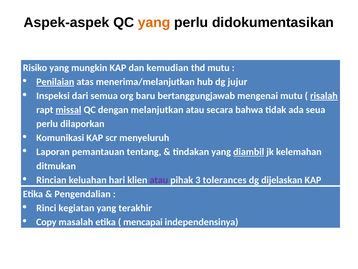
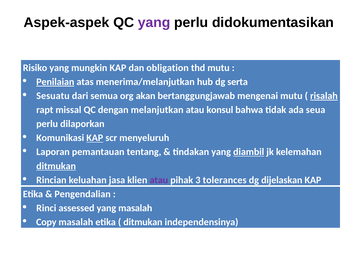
yang at (154, 22) colour: orange -> purple
kemudian: kemudian -> obligation
jujur: jujur -> serta
Inspeksi: Inspeksi -> Sesuatu
baru: baru -> akan
missal underline: present -> none
secara: secara -> konsul
KAP at (95, 138) underline: none -> present
ditmukan at (56, 166) underline: none -> present
hari: hari -> jasa
kegiatan: kegiatan -> assessed
yang terakhir: terakhir -> masalah
mencapai at (143, 222): mencapai -> ditmukan
